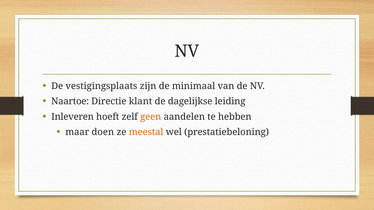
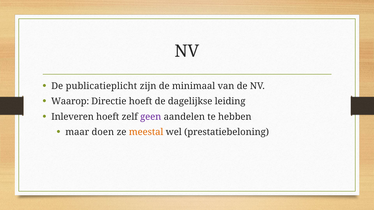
vestigingsplaats: vestigingsplaats -> publicatieplicht
Naartoe: Naartoe -> Waarop
Directie klant: klant -> hoeft
geen colour: orange -> purple
